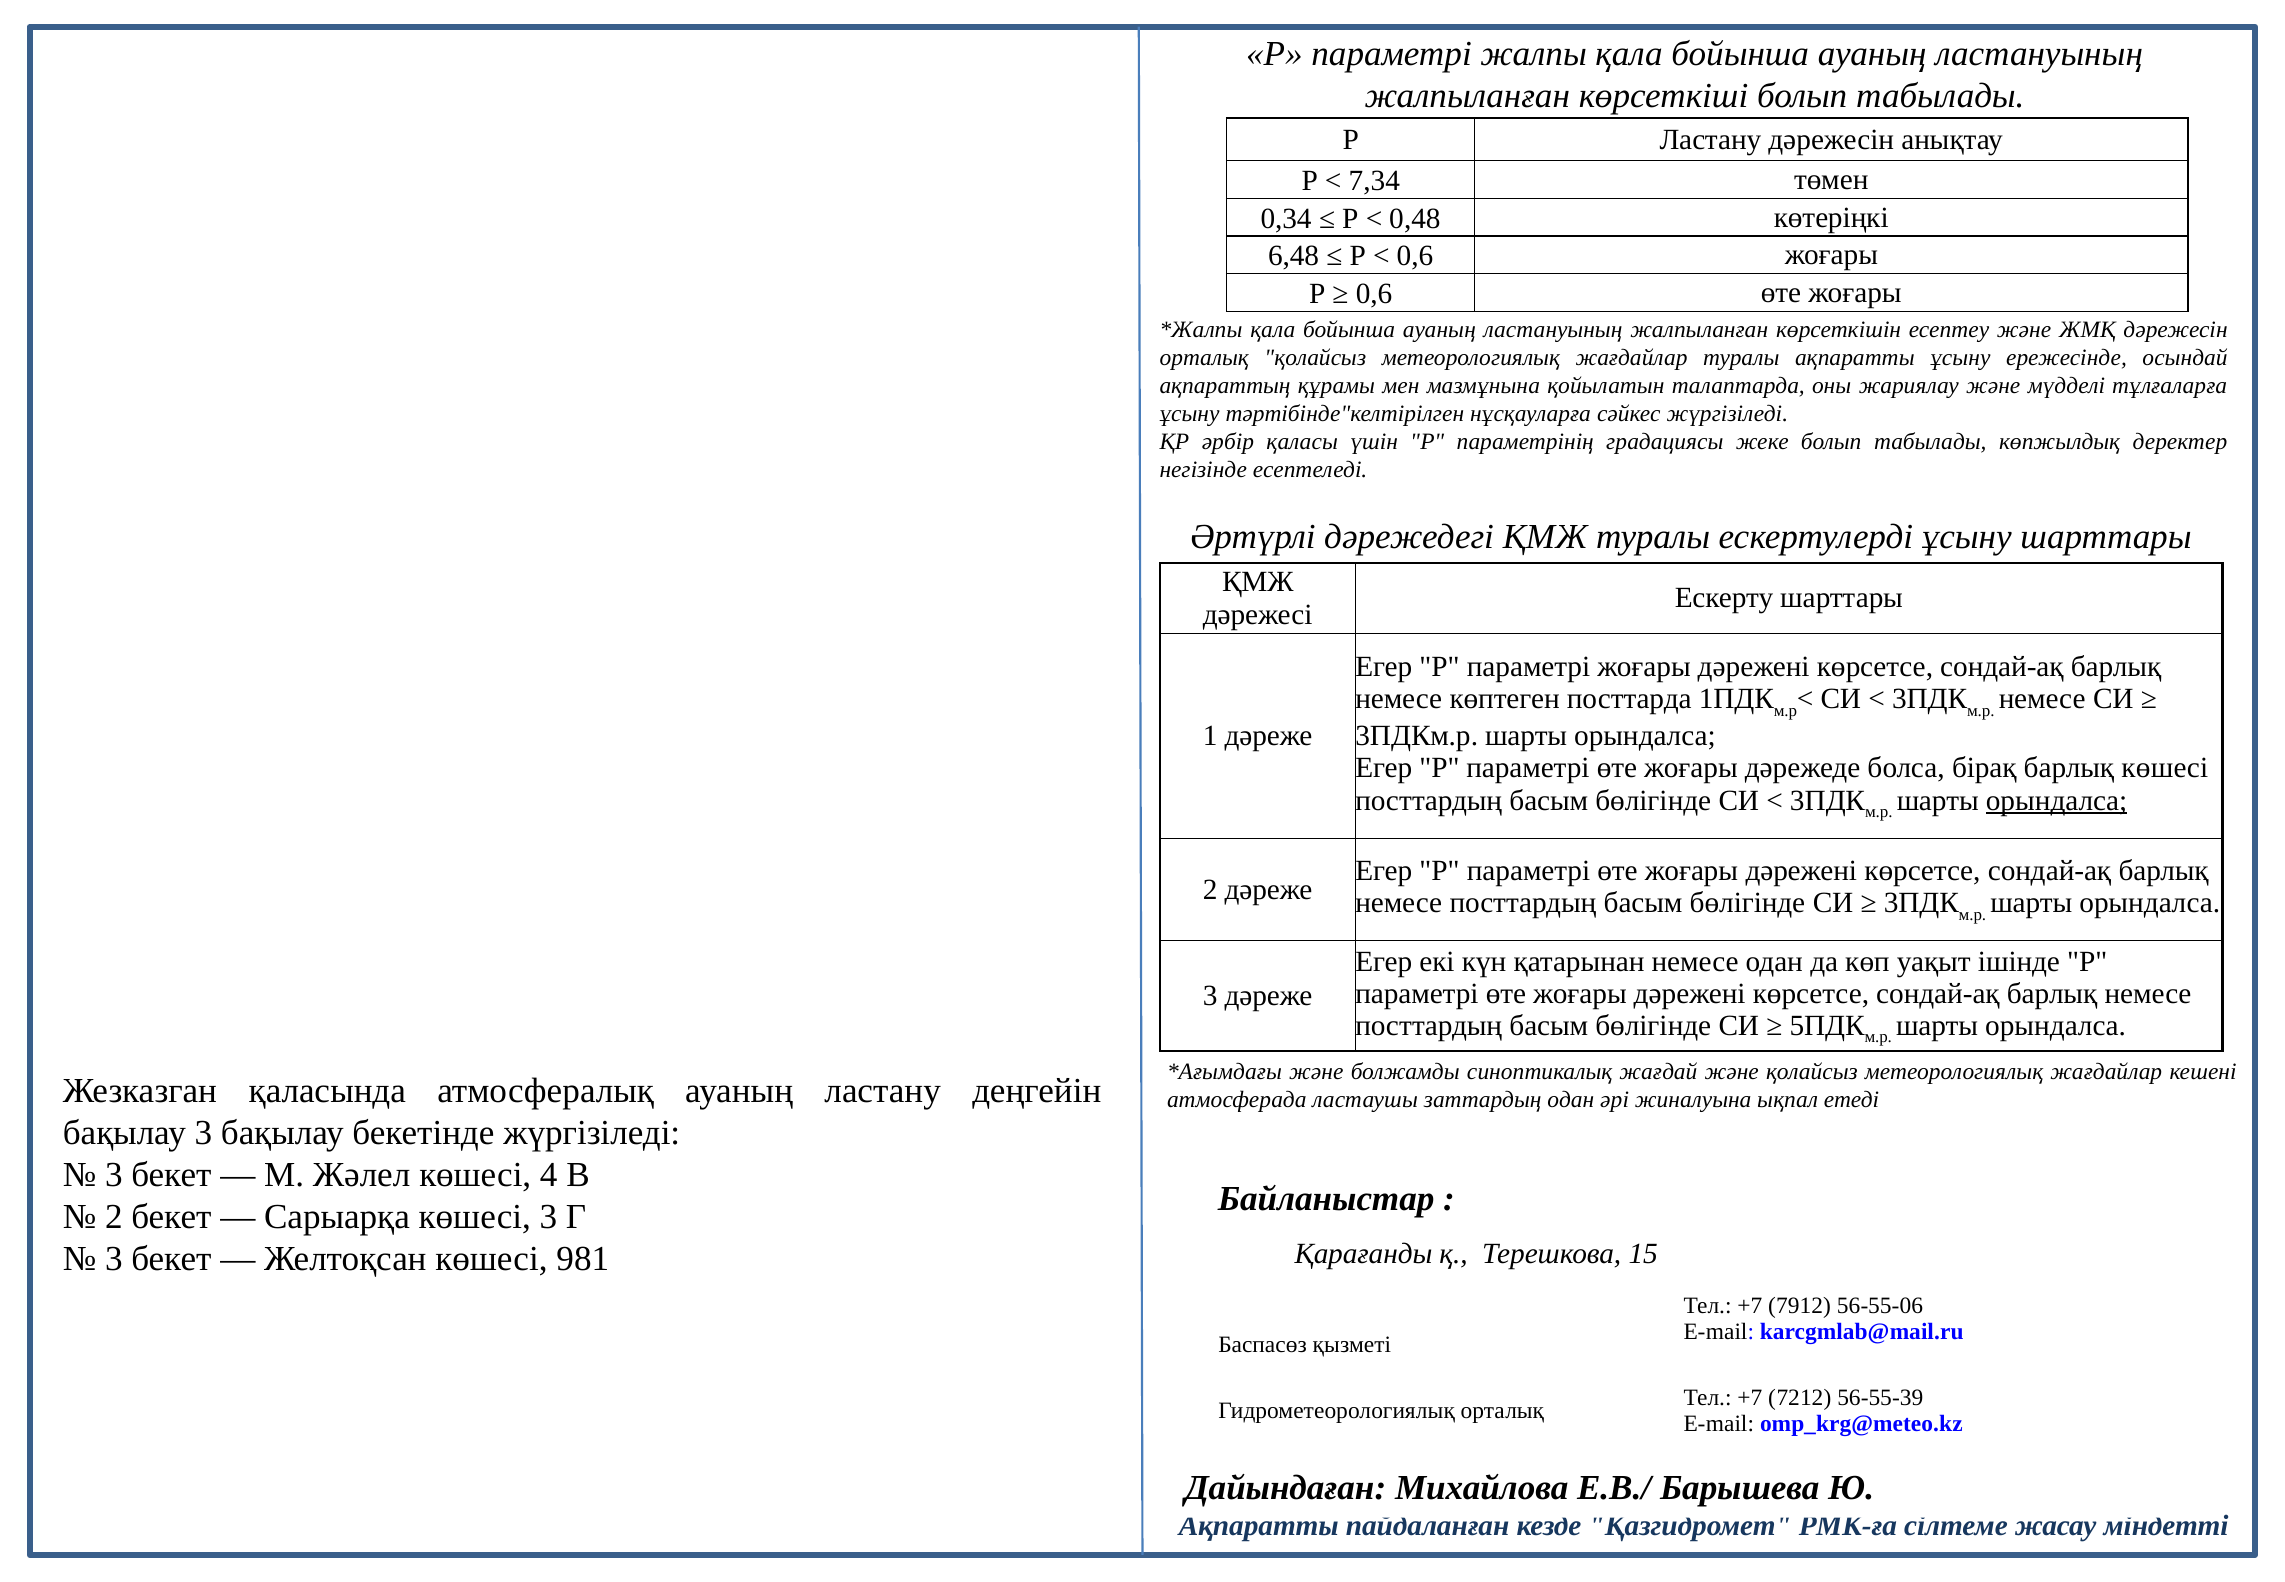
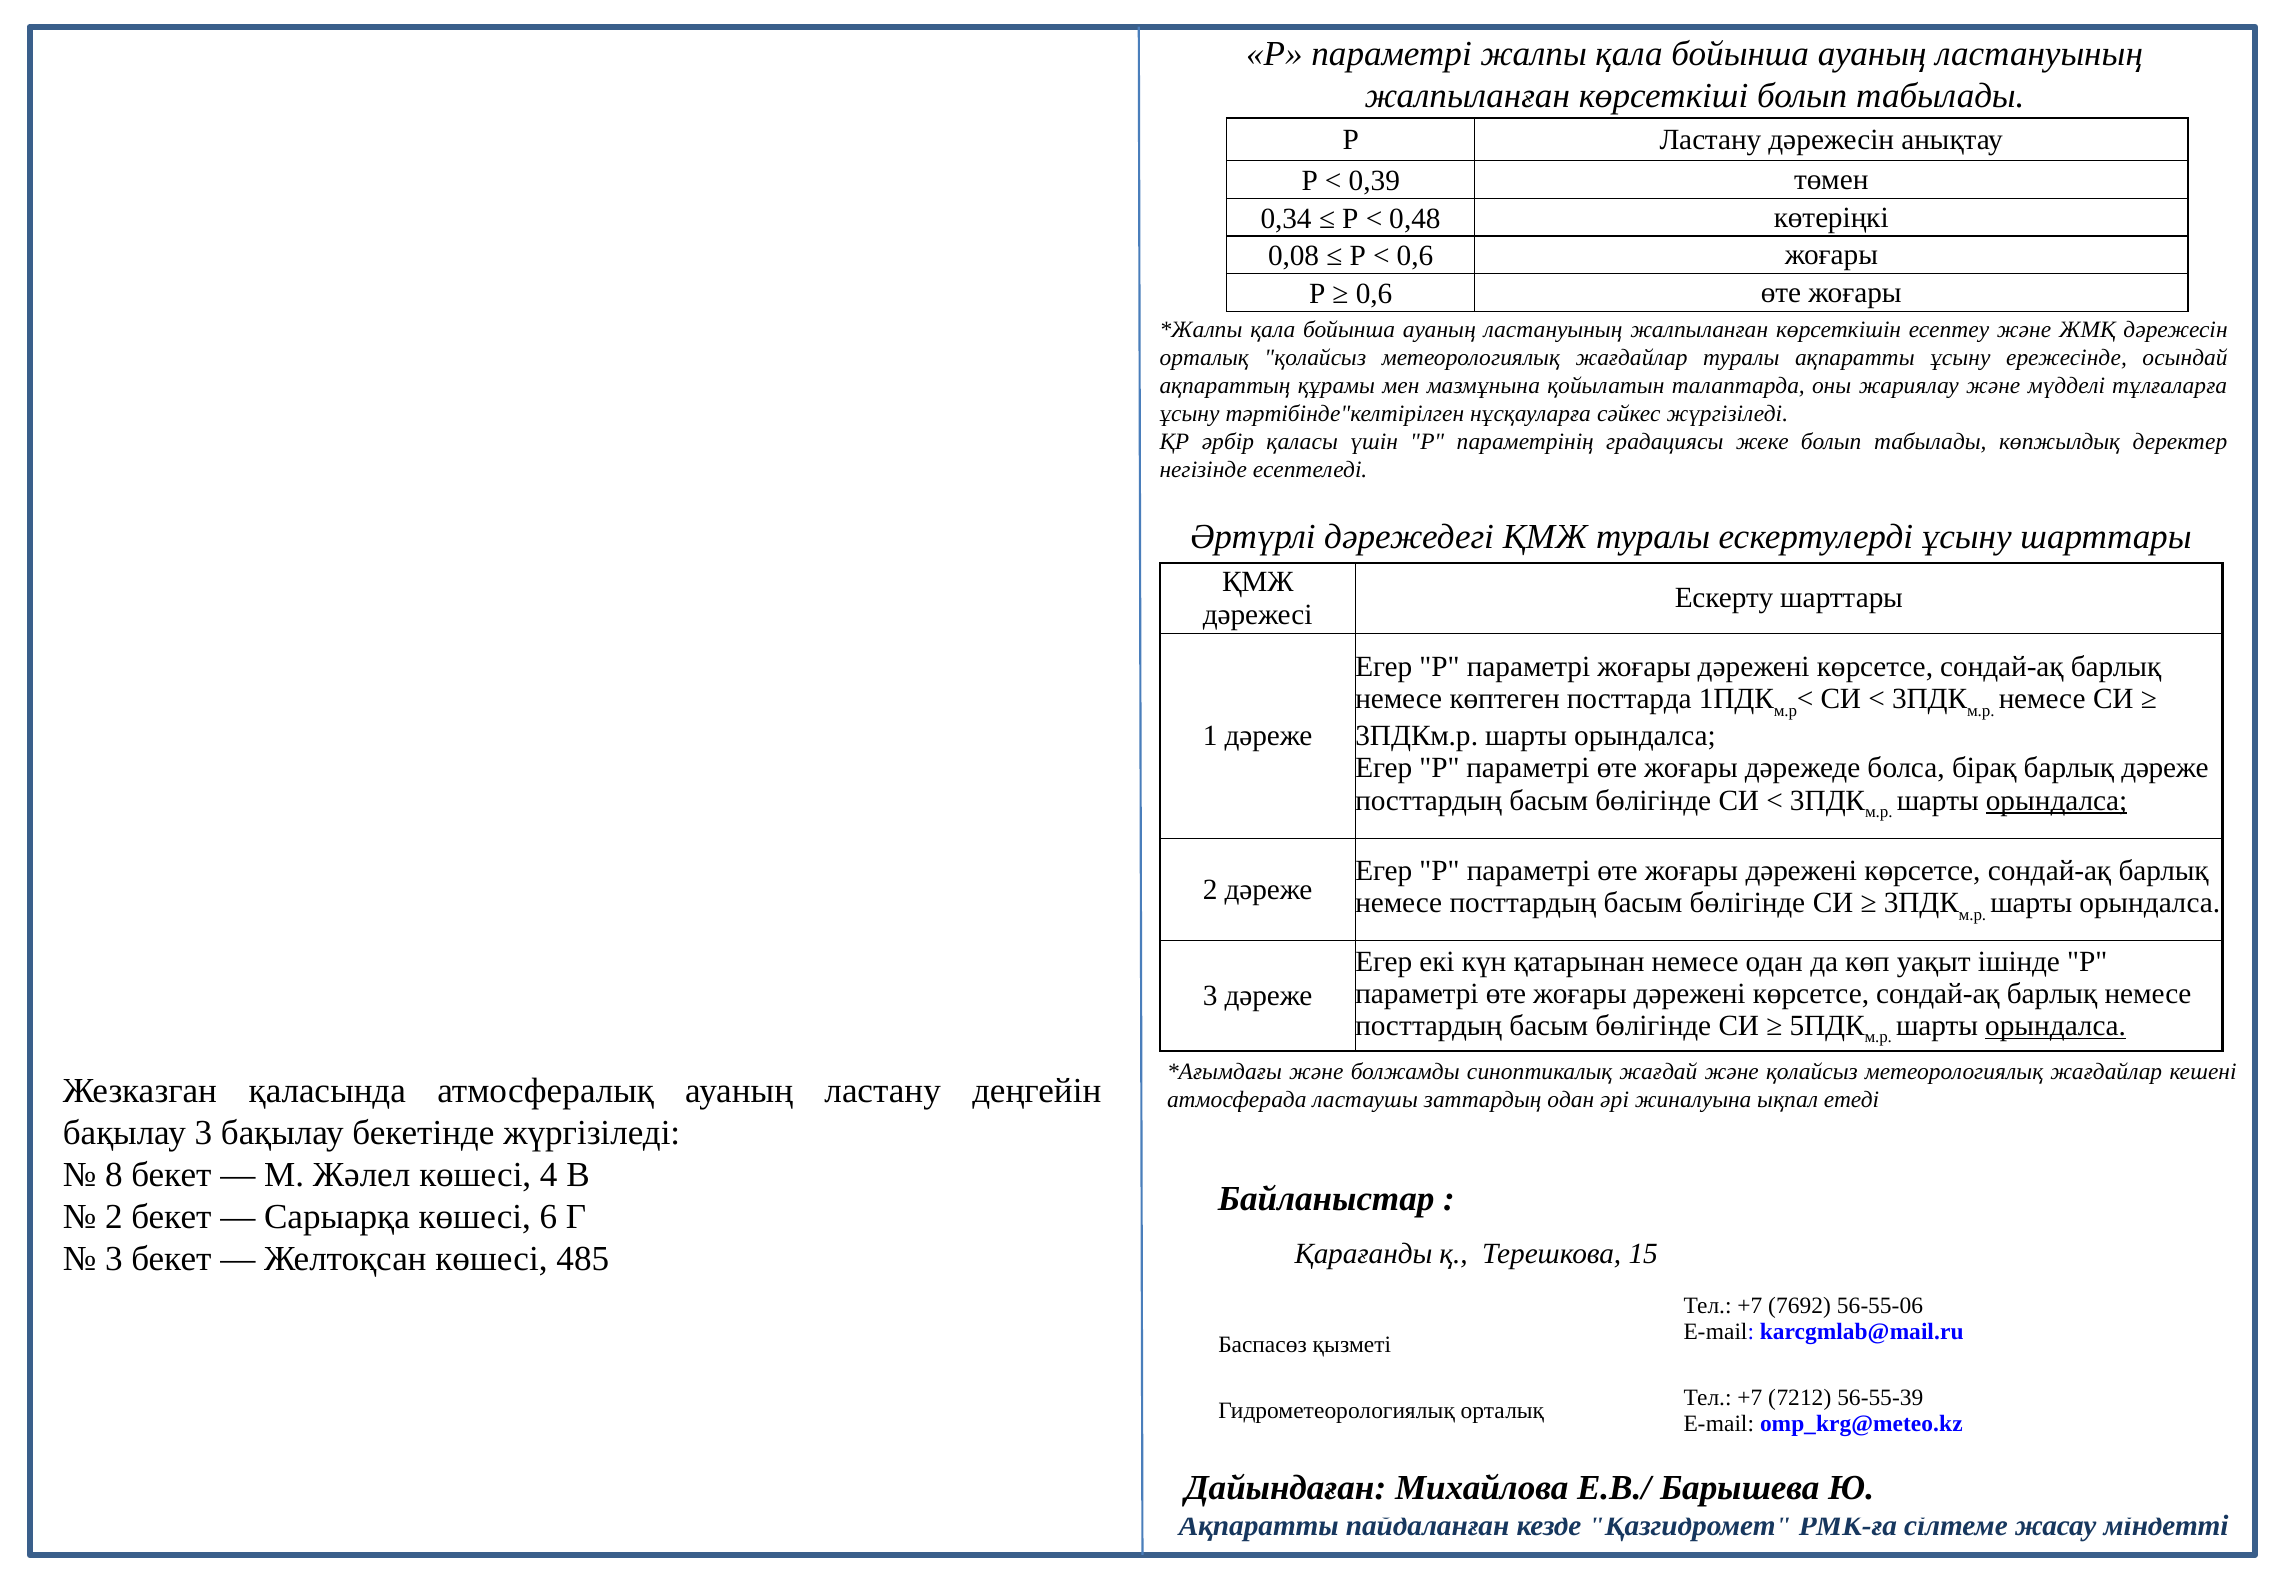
7,34: 7,34 -> 0,39
6,48: 6,48 -> 0,08
барлық көшесі: көшесі -> дәреже
орындалса at (2055, 1026) underline: none -> present
3 at (114, 1175): 3 -> 8
көшесі 3: 3 -> 6
981: 981 -> 485
7912: 7912 -> 7692
